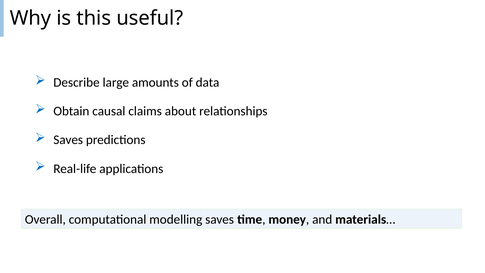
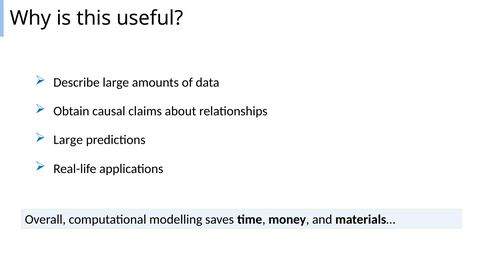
Saves at (68, 140): Saves -> Large
